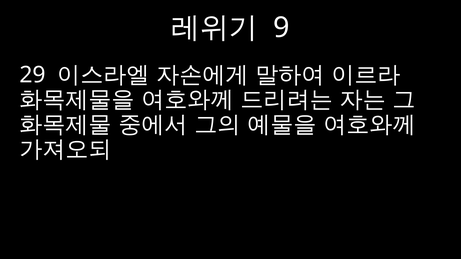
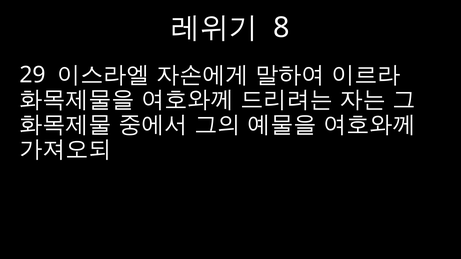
9: 9 -> 8
